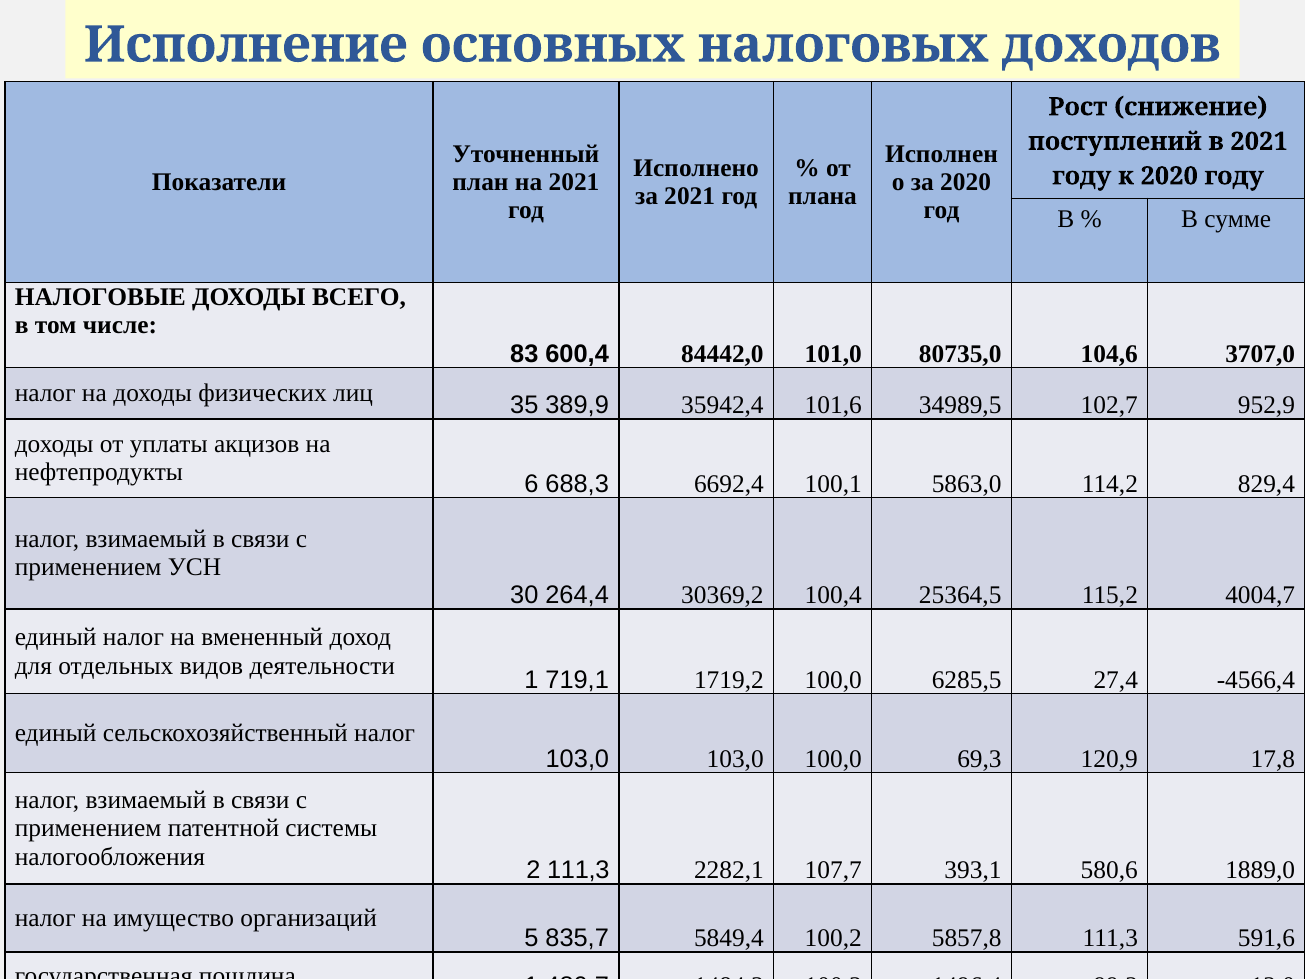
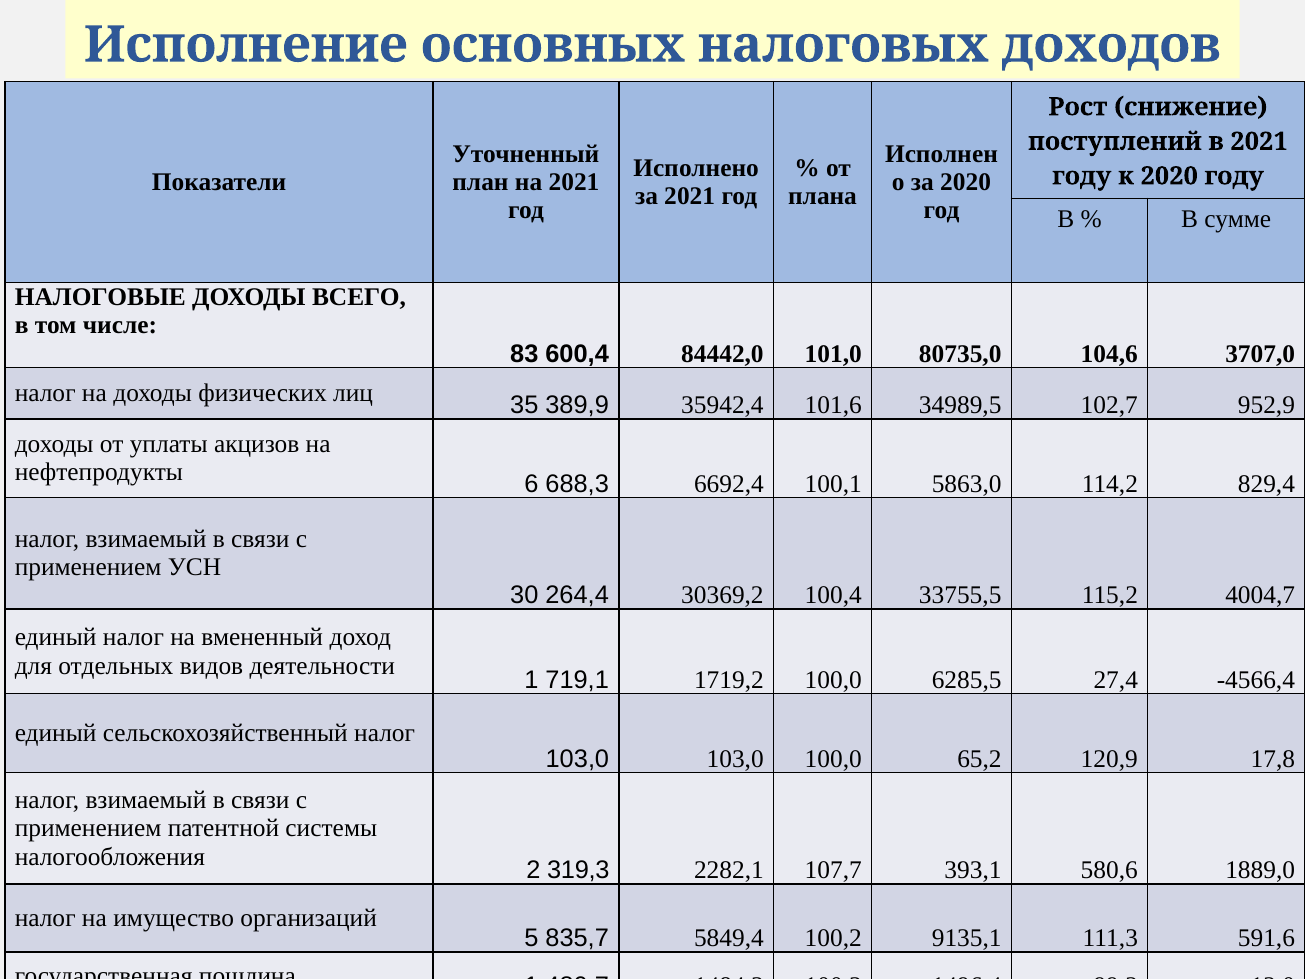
25364,5: 25364,5 -> 33755,5
69,3: 69,3 -> 65,2
2 111,3: 111,3 -> 319,3
5857,8: 5857,8 -> 9135,1
